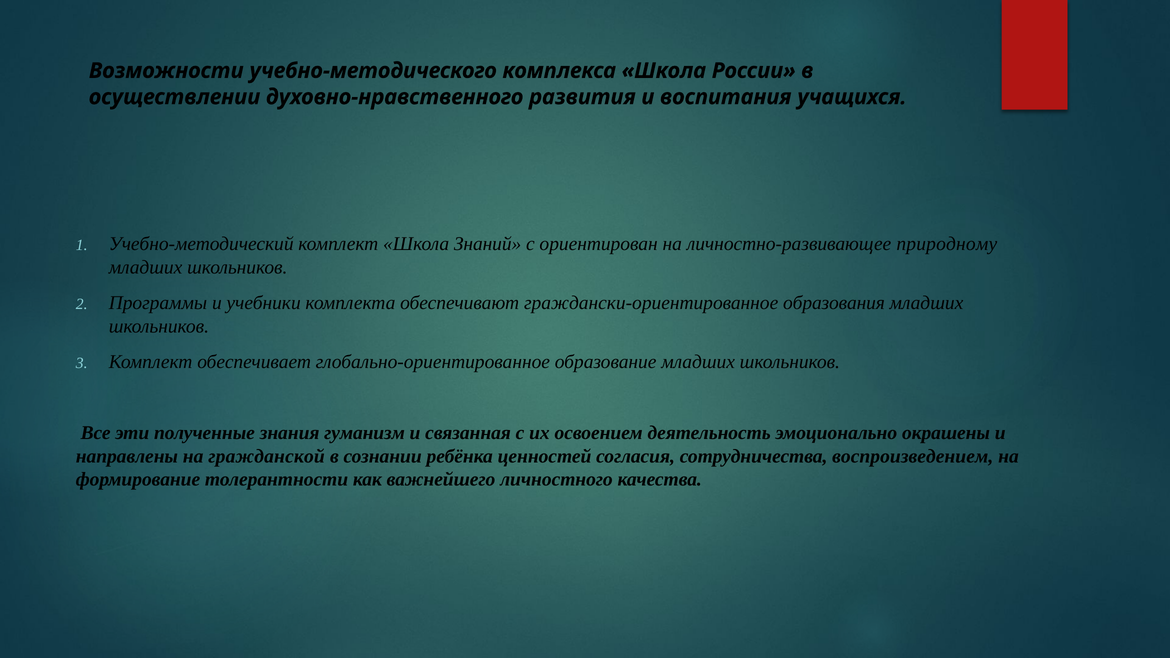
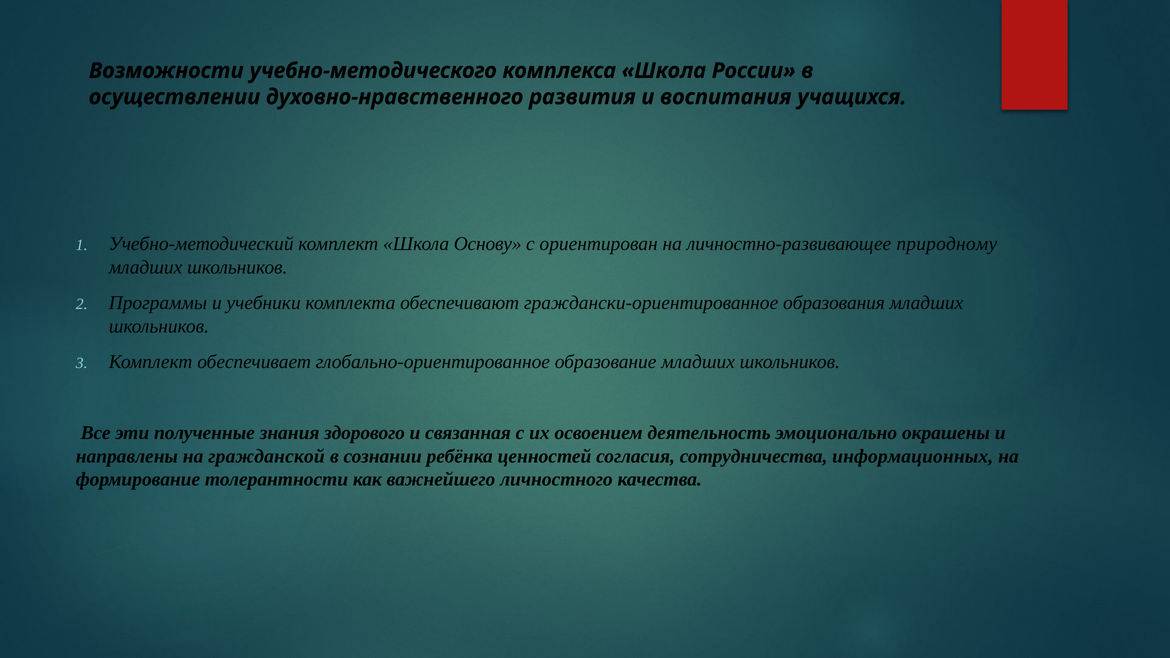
Знаний: Знаний -> Основу
гуманизм: гуманизм -> здорового
воспроизведением: воспроизведением -> информационных
